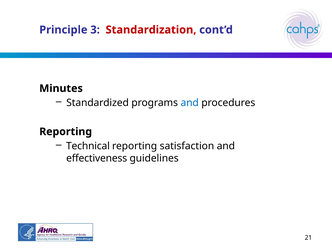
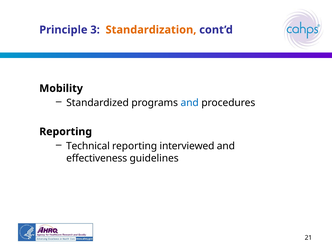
Standardization colour: red -> orange
Minutes: Minutes -> Mobility
satisfaction: satisfaction -> interviewed
